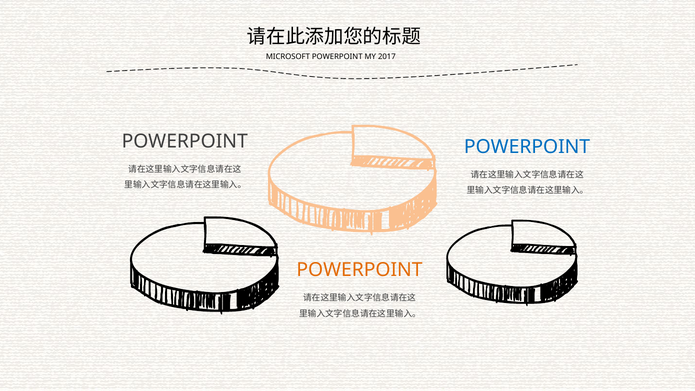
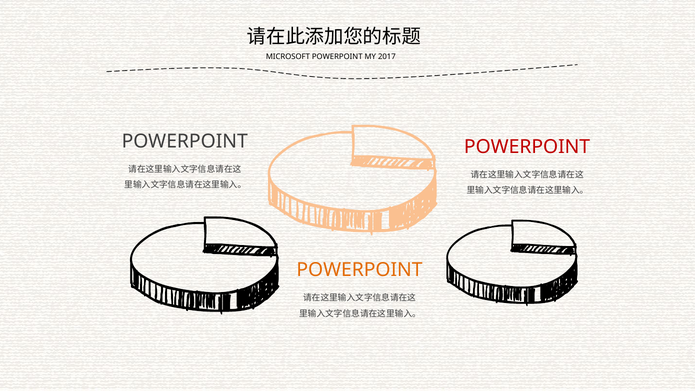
POWERPOINT at (527, 147) colour: blue -> red
